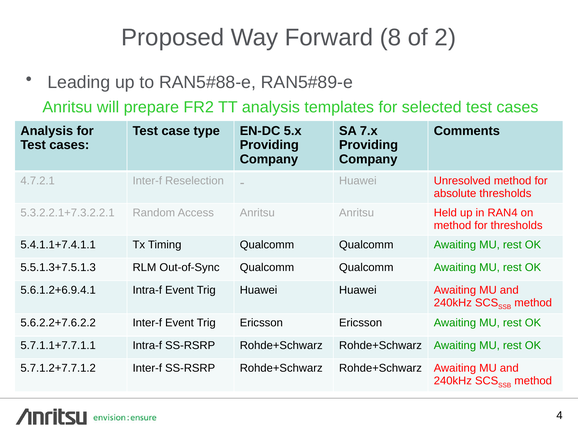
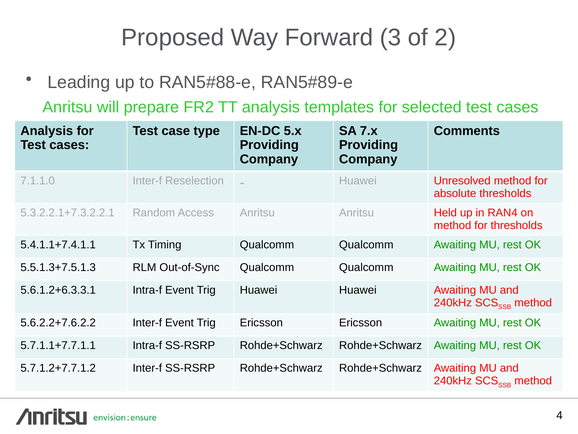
8: 8 -> 3
4.7.2.1: 4.7.2.1 -> 7.1.1.0
5.6.1.2+6.9.4.1: 5.6.1.2+6.9.4.1 -> 5.6.1.2+6.3.3.1
